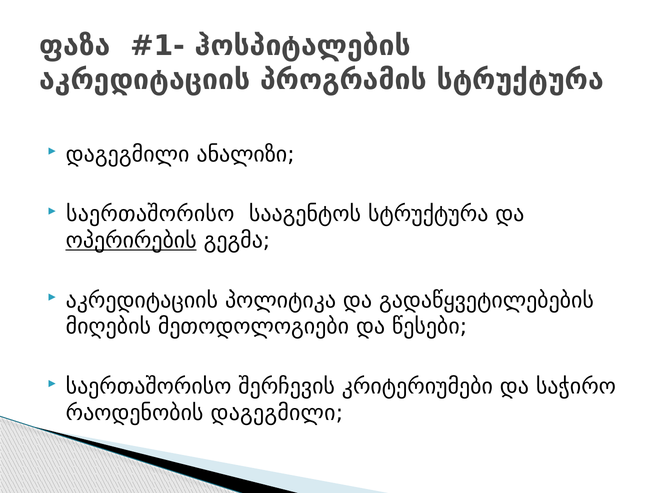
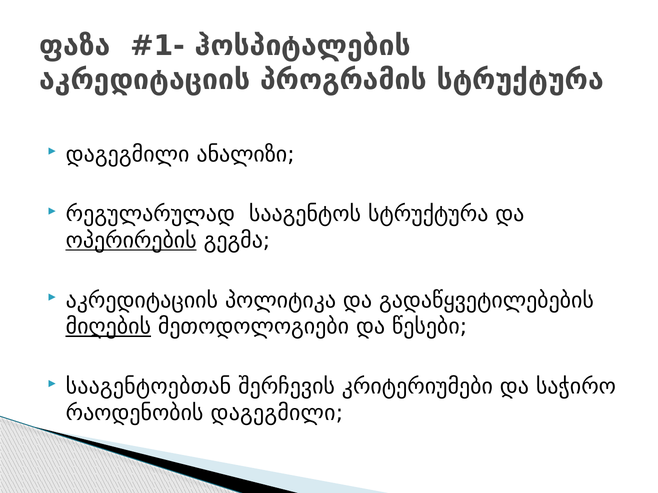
საერთაშორისო at (150, 214): საერთაშორისო -> რეგულარულად
მიღების underline: none -> present
საერთაშორისო at (149, 387): საერთაშორისო -> სააგენტოებთან
